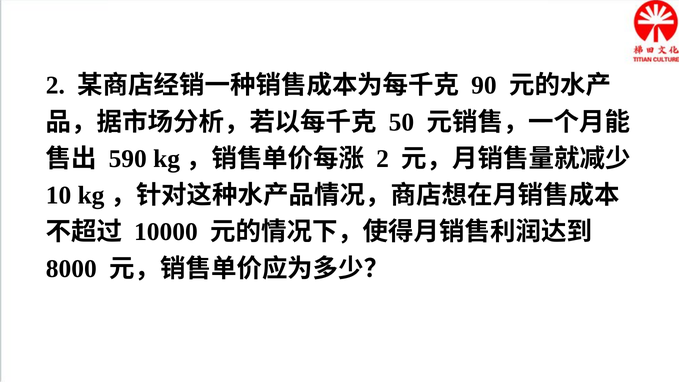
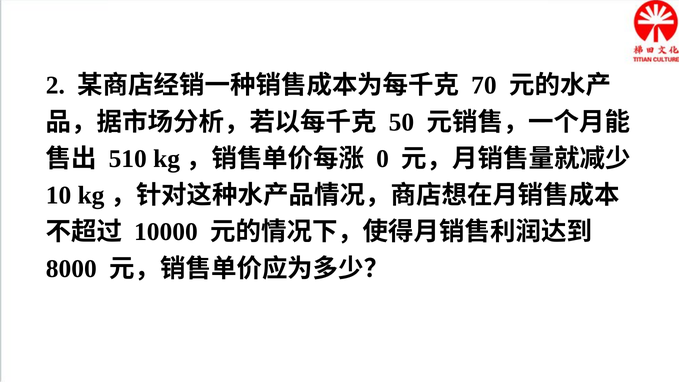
90: 90 -> 70
590: 590 -> 510
2 at (383, 159): 2 -> 0
